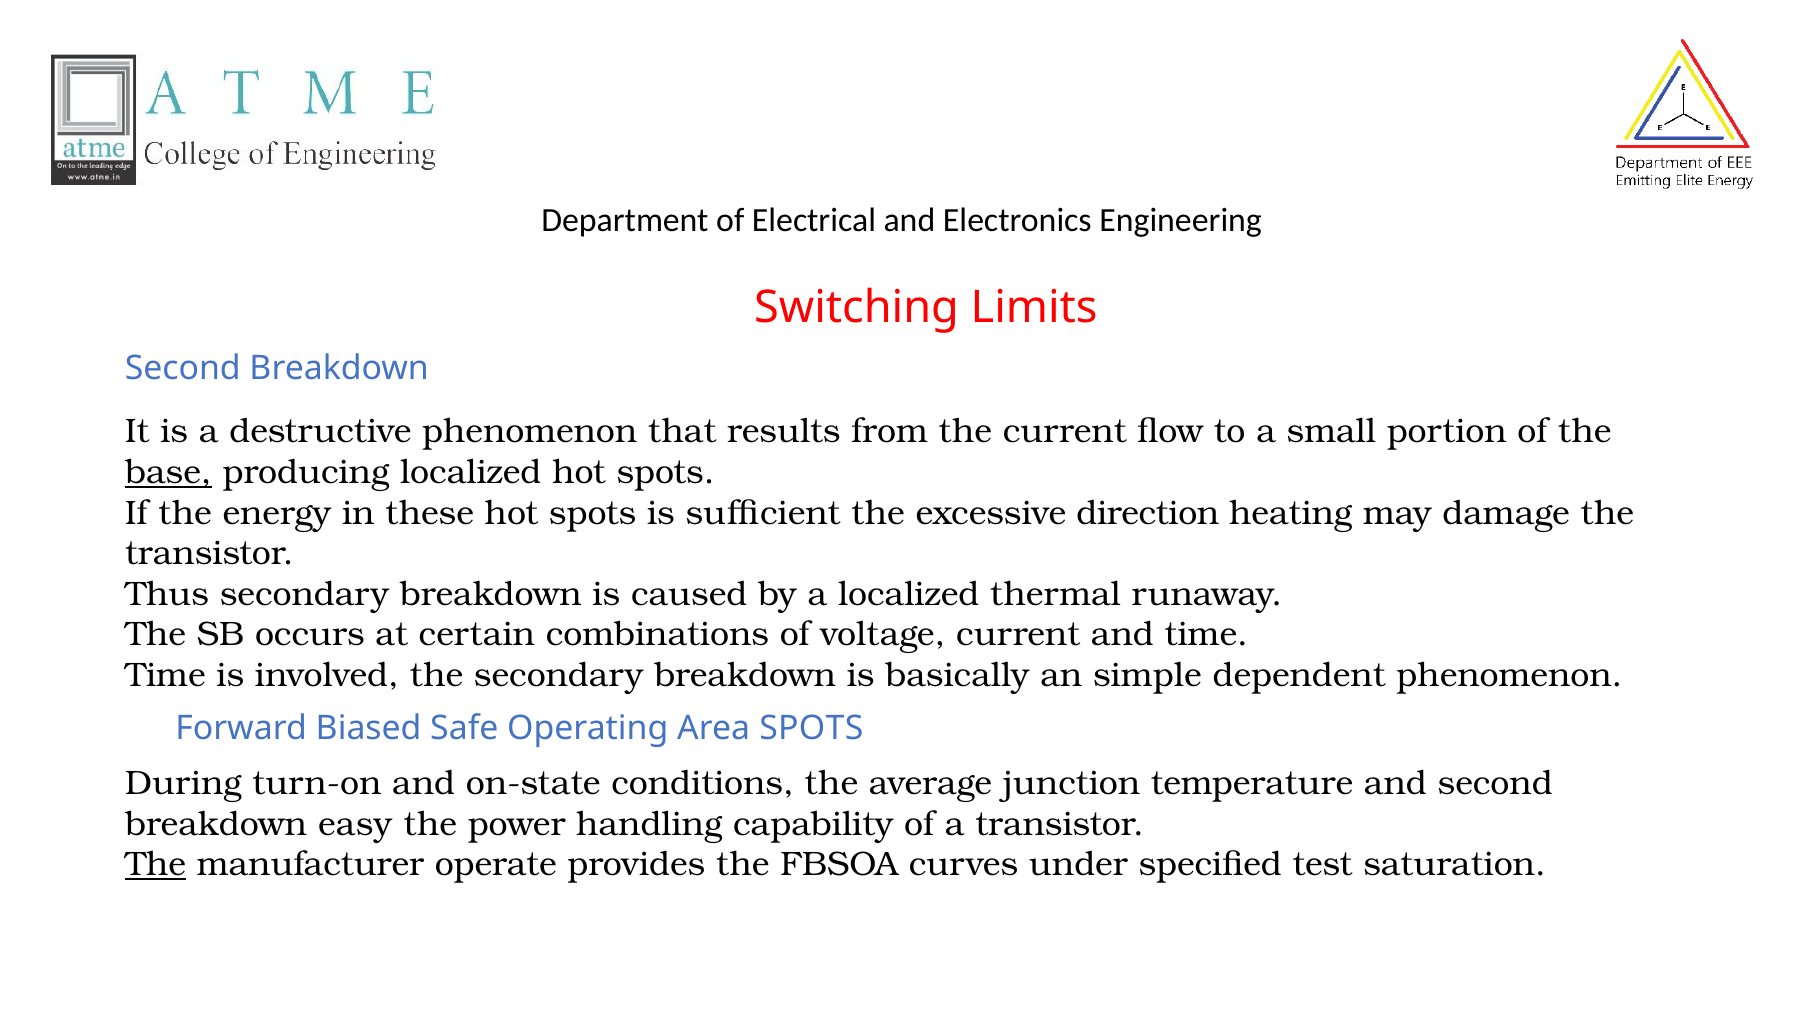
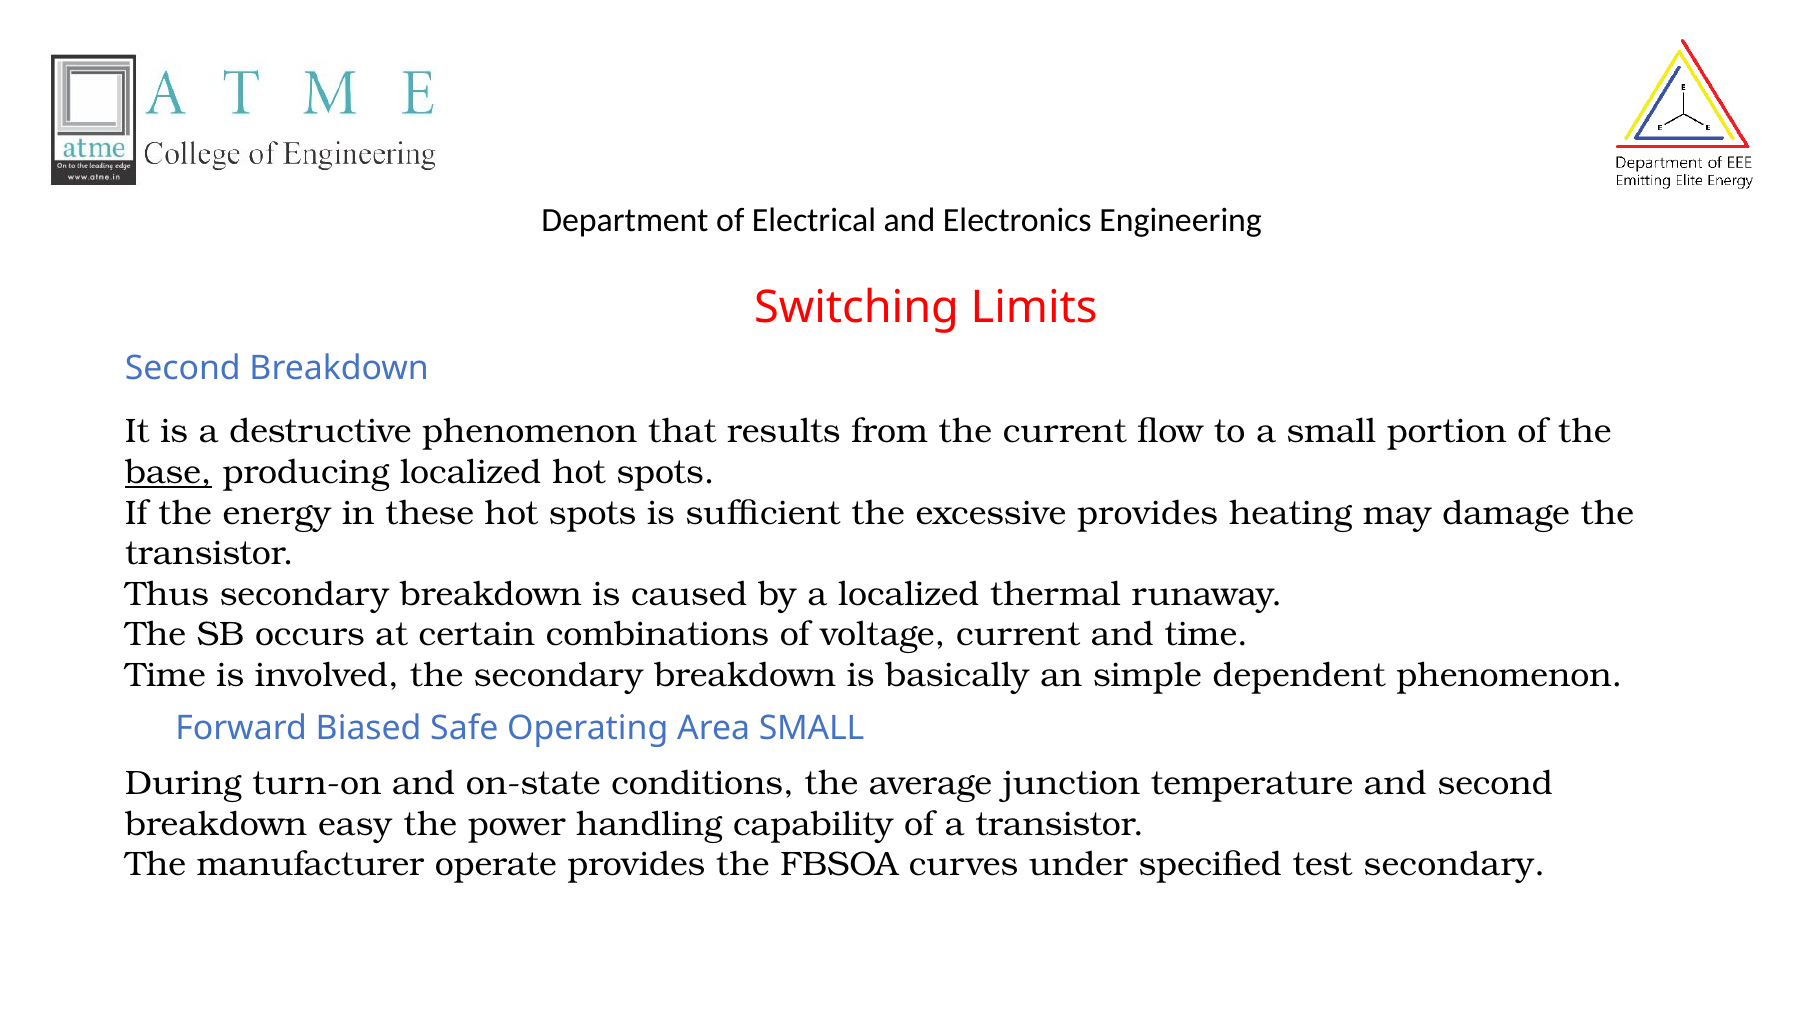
excessive direction: direction -> provides
Area SPOTS: SPOTS -> SMALL
The at (156, 864) underline: present -> none
test saturation: saturation -> secondary
